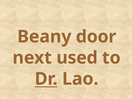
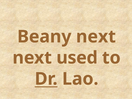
Beany door: door -> next
